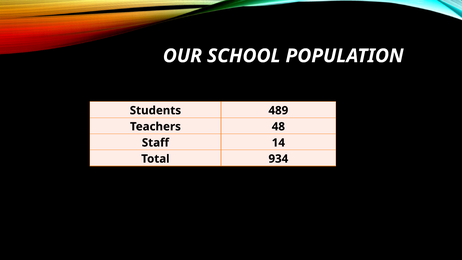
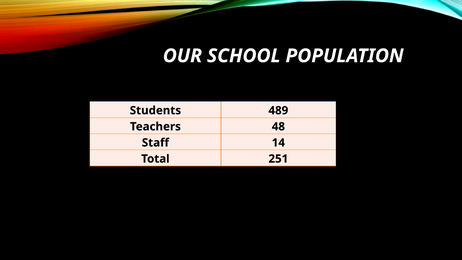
934: 934 -> 251
